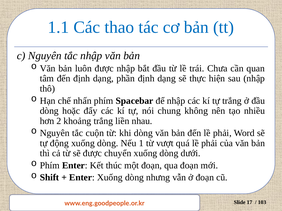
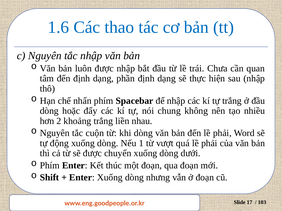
1.1: 1.1 -> 1.6
